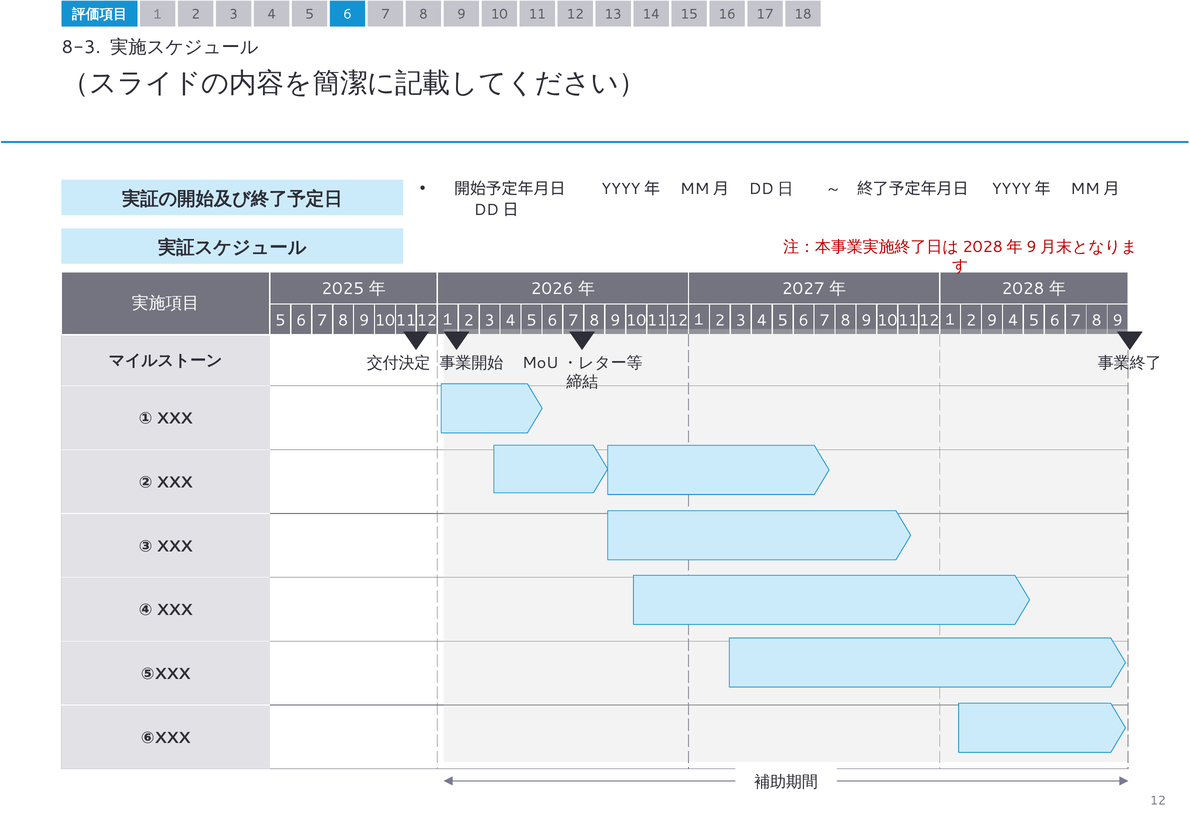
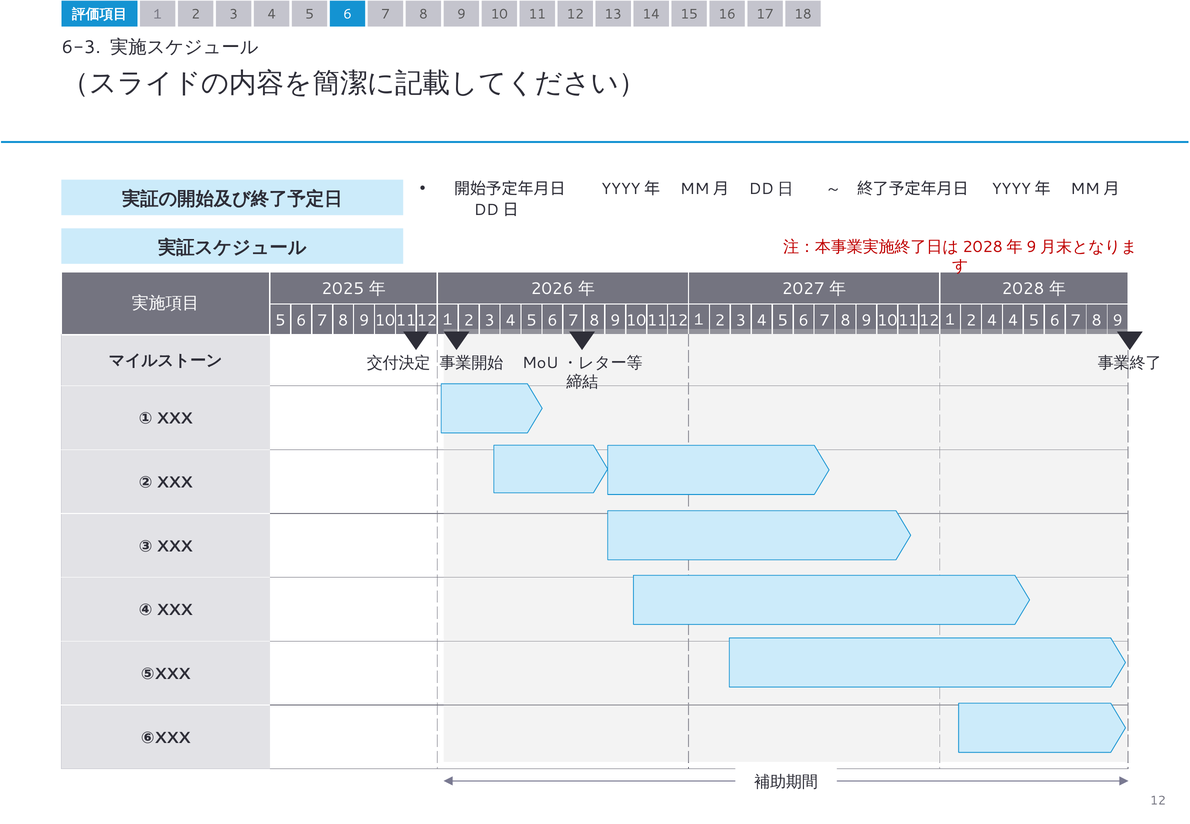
8-3: 8-3 -> 6-3
2 9: 9 -> 4
